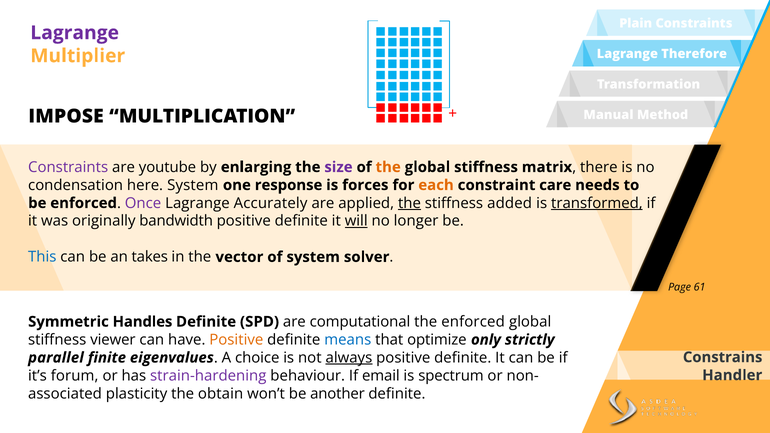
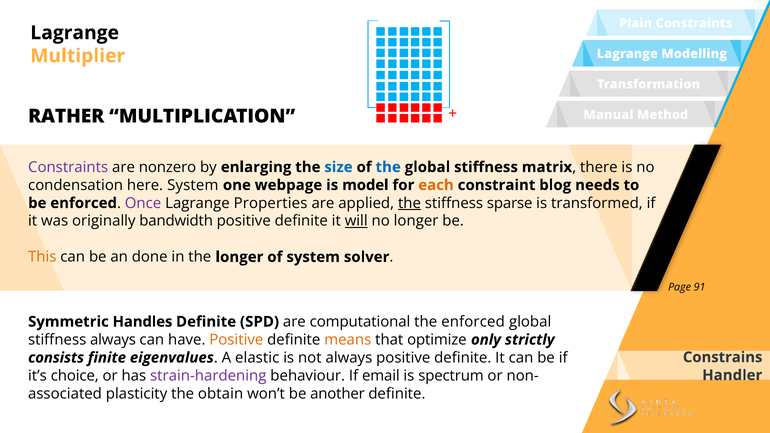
Lagrange at (75, 33) colour: purple -> black
Therefore: Therefore -> Modelling
IMPOSE: IMPOSE -> RATHER
youtube: youtube -> nonzero
size colour: purple -> blue
the at (388, 167) colour: orange -> blue
response: response -> webpage
forces: forces -> model
care: care -> blog
Accurately: Accurately -> Properties
added: added -> sparse
transformed underline: present -> none
This colour: blue -> orange
takes: takes -> done
the vector: vector -> longer
61: 61 -> 91
stiffness viewer: viewer -> always
means colour: blue -> orange
parallel: parallel -> consists
choice: choice -> elastic
always at (349, 358) underline: present -> none
forum: forum -> choice
